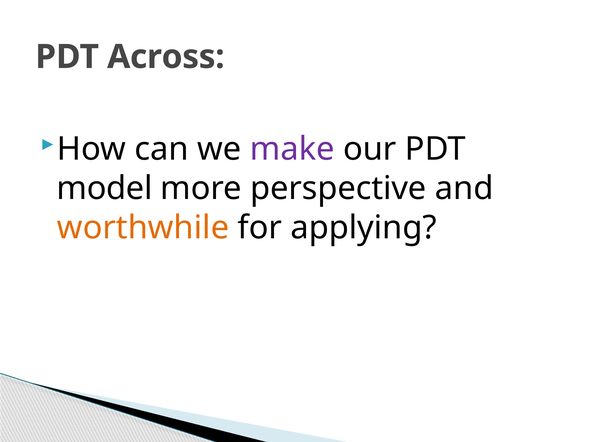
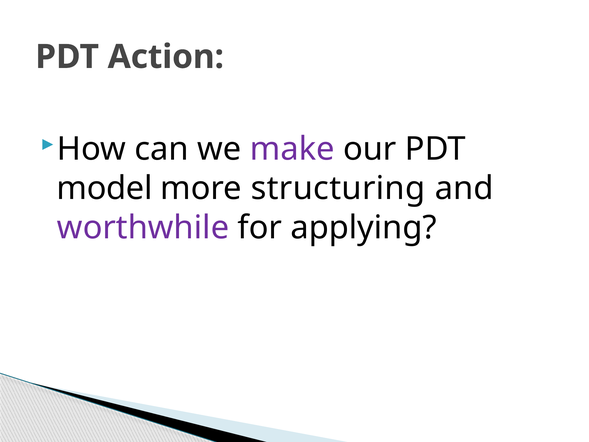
Across: Across -> Action
perspective: perspective -> structuring
worthwhile colour: orange -> purple
